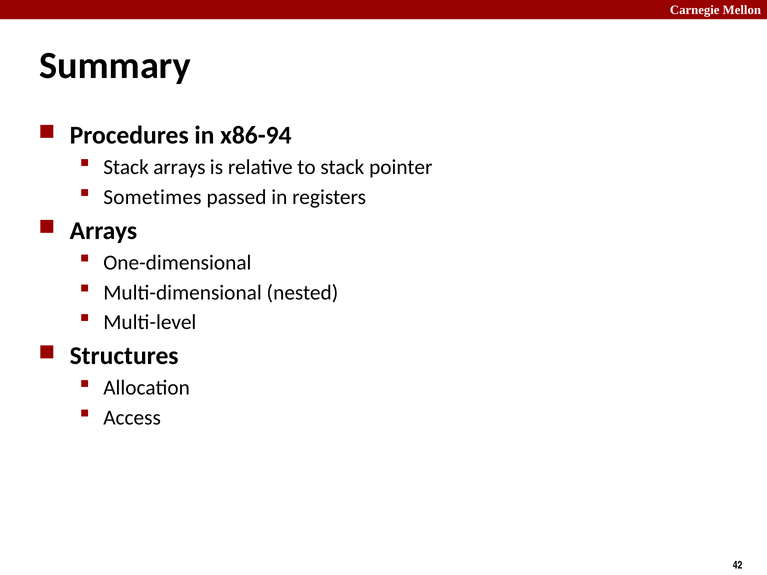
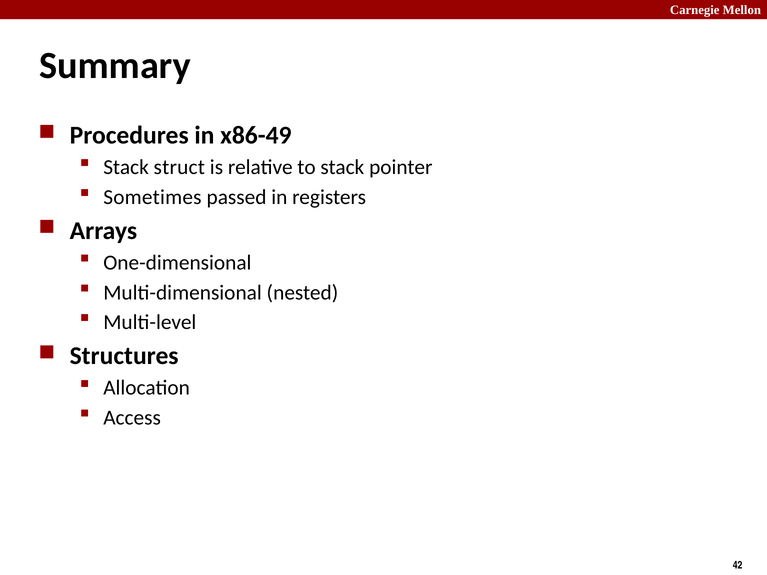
x86-94: x86-94 -> x86-49
Stack arrays: arrays -> struct
